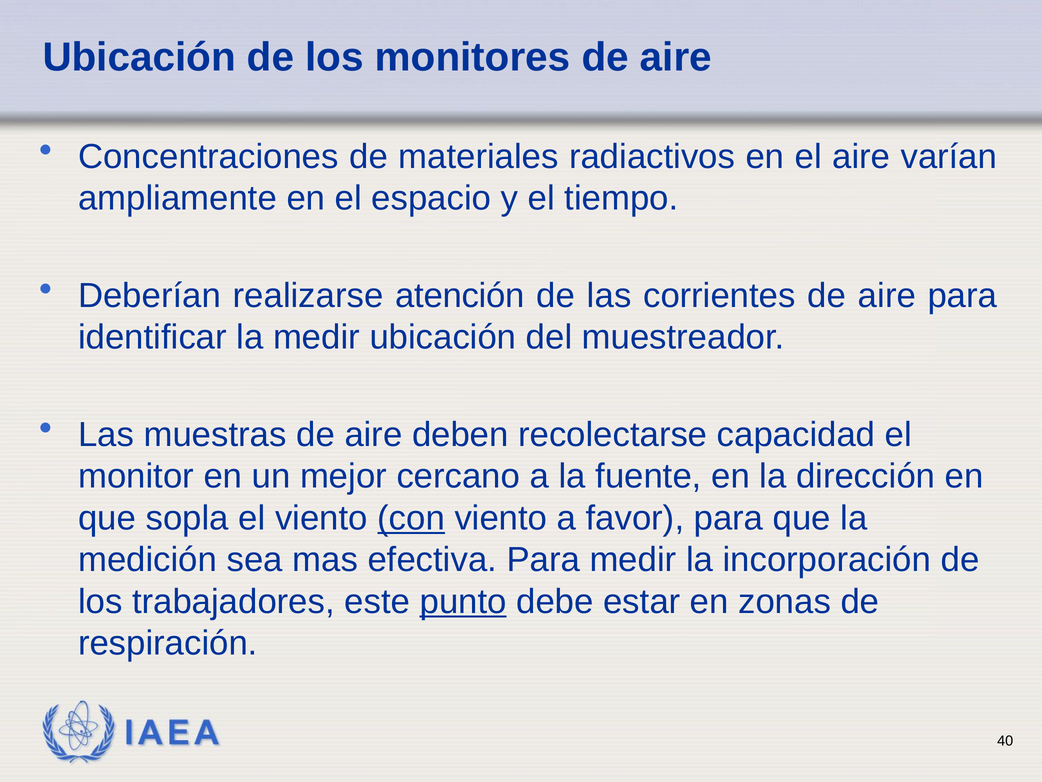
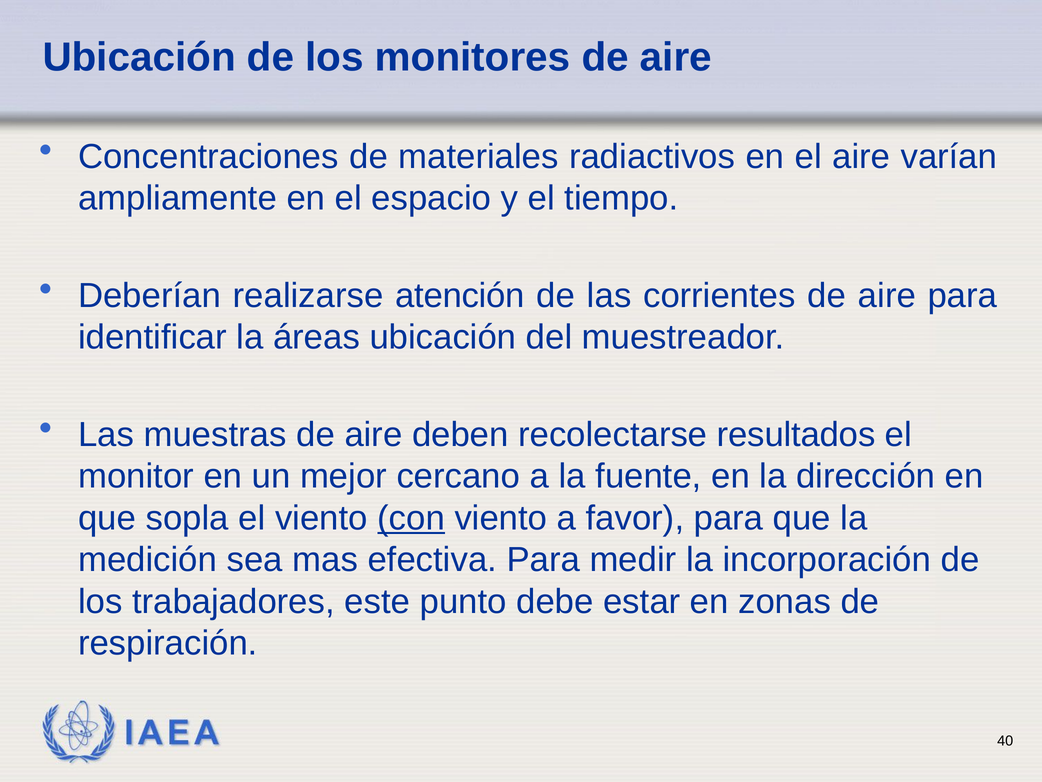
la medir: medir -> áreas
capacidad: capacidad -> resultados
punto underline: present -> none
